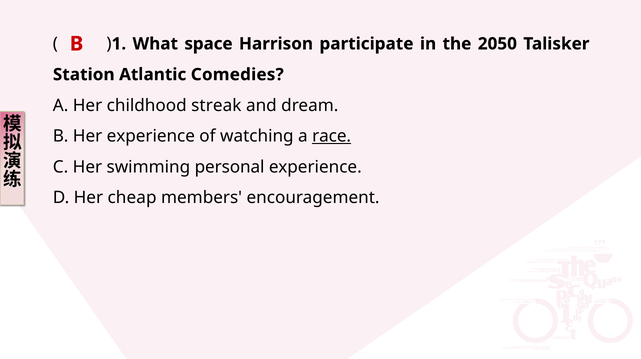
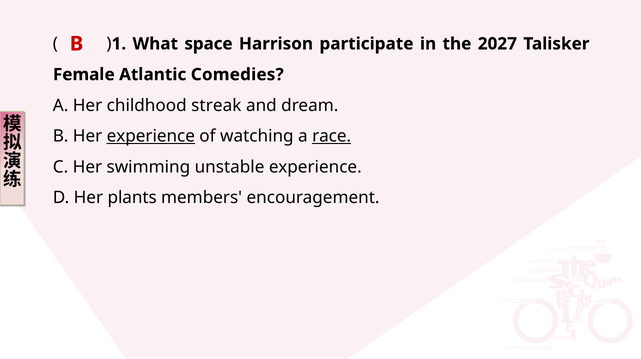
2050: 2050 -> 2027
Station: Station -> Female
experience at (151, 136) underline: none -> present
personal: personal -> unstable
cheap: cheap -> plants
